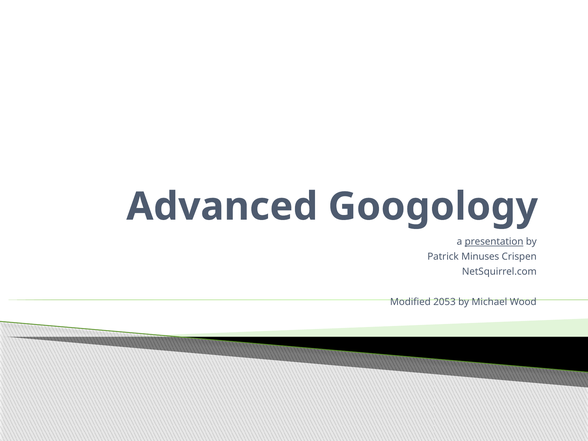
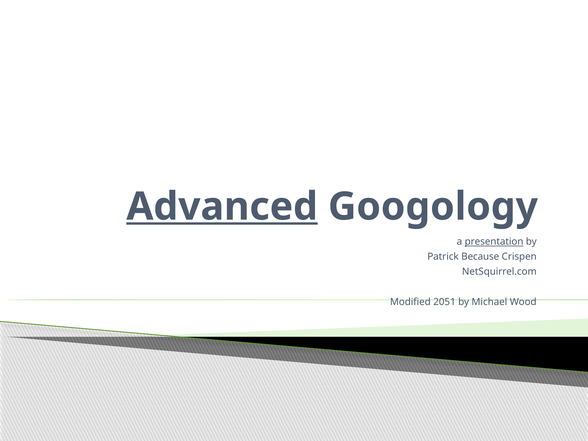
Advanced underline: none -> present
Minuses: Minuses -> Because
2053: 2053 -> 2051
